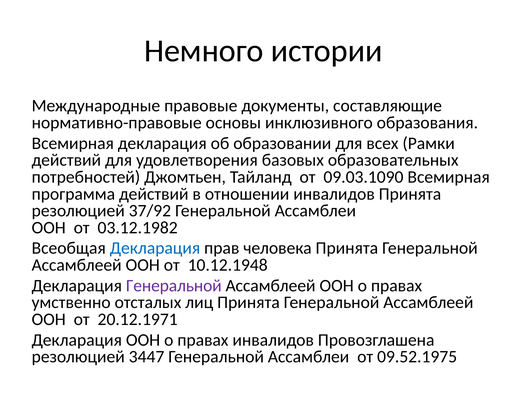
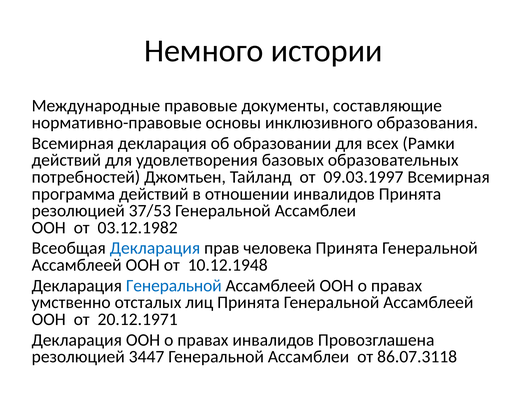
09.03.1090: 09.03.1090 -> 09.03.1997
37/92: 37/92 -> 37/53
Генеральной at (174, 286) colour: purple -> blue
09.52.1975: 09.52.1975 -> 86.07.3118
